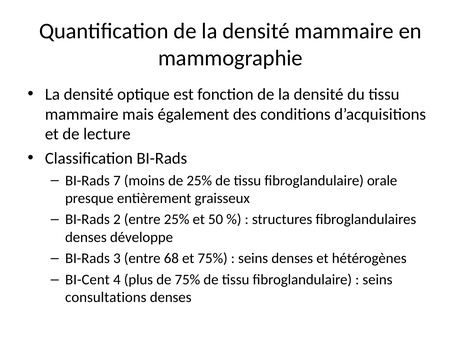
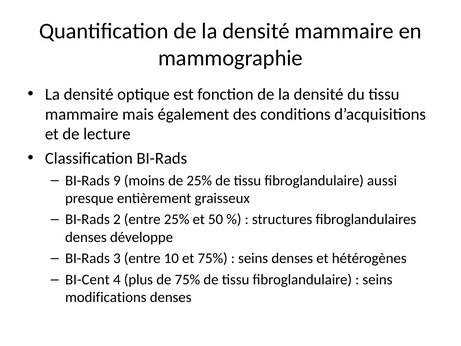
7: 7 -> 9
orale: orale -> aussi
68: 68 -> 10
consultations: consultations -> modifications
